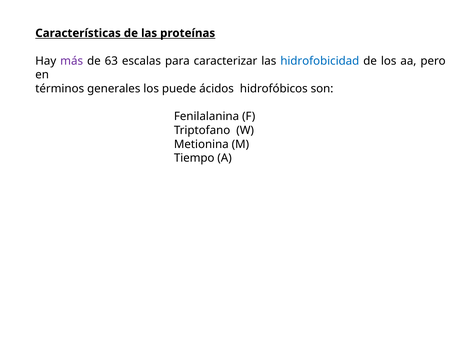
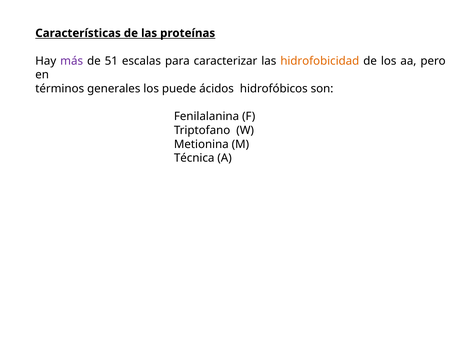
63: 63 -> 51
hidrofobicidad colour: blue -> orange
Tiempo: Tiempo -> Técnica
